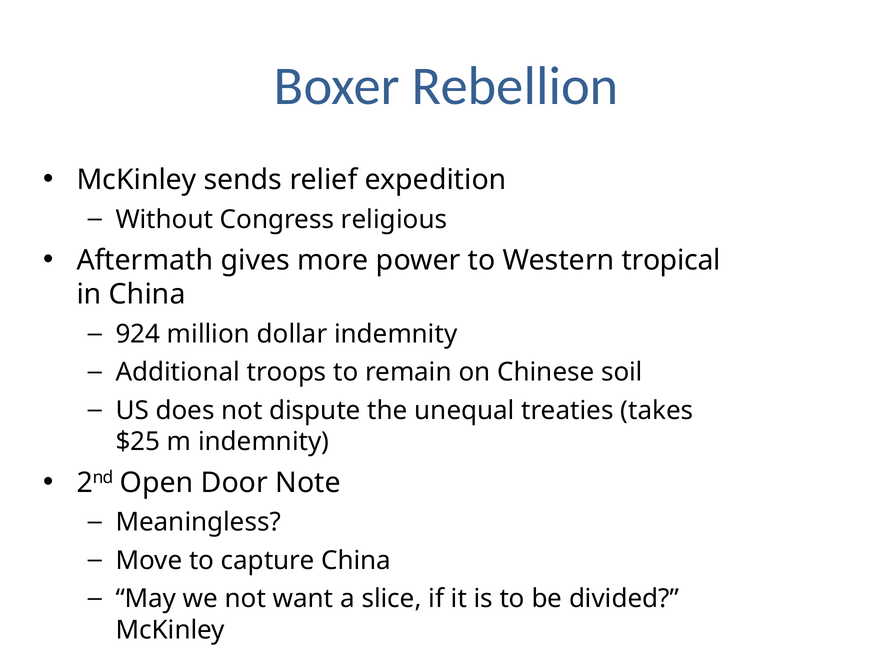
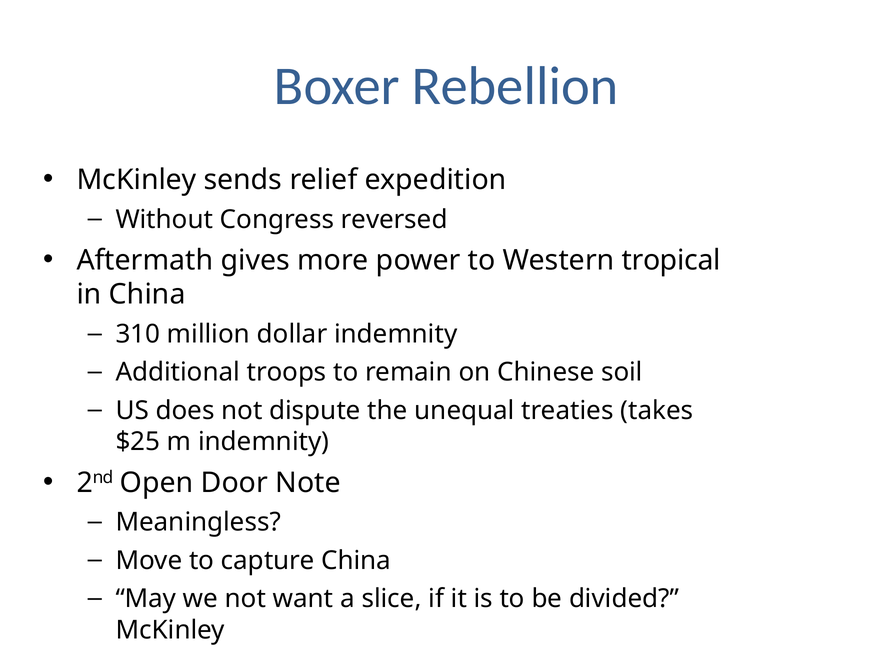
religious: religious -> reversed
924: 924 -> 310
